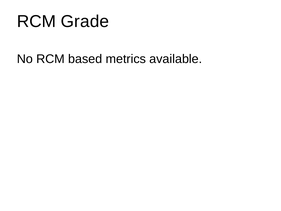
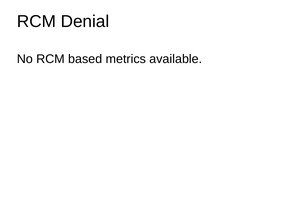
Grade: Grade -> Denial
